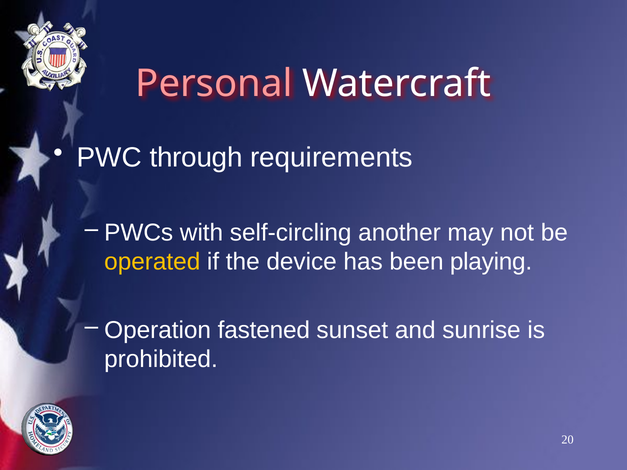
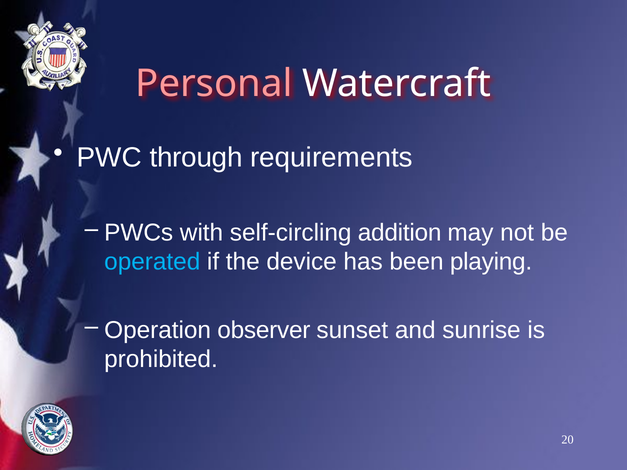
another: another -> addition
operated colour: yellow -> light blue
fastened: fastened -> observer
